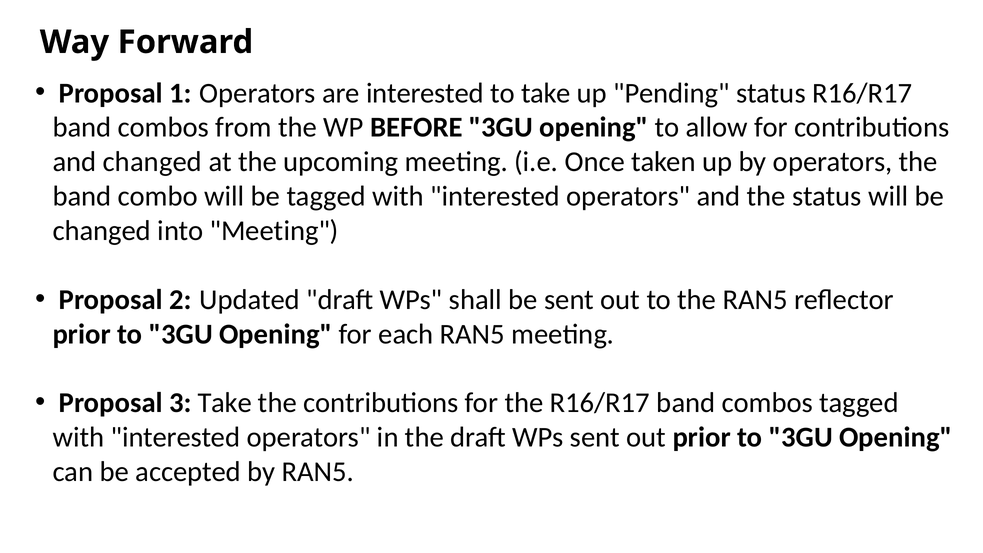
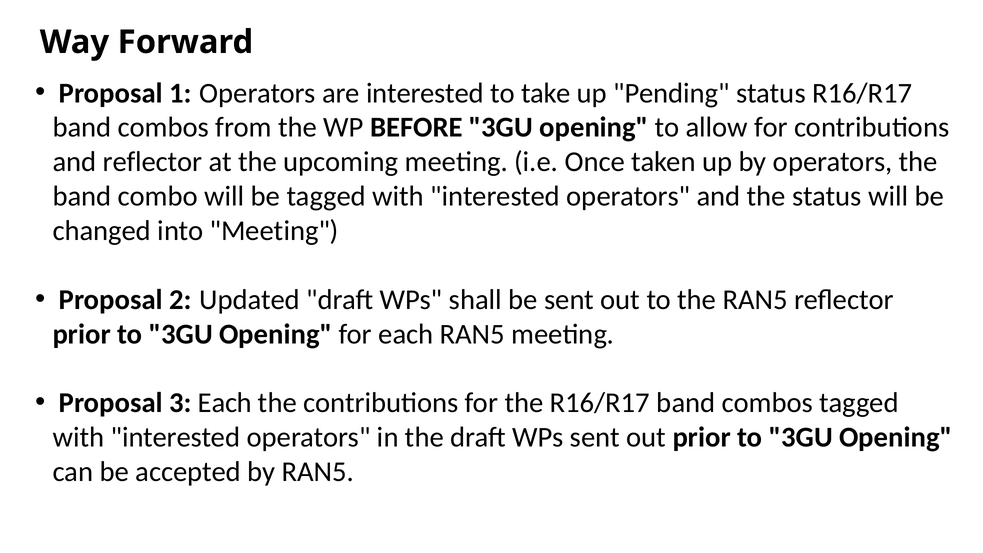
and changed: changed -> reflector
3 Take: Take -> Each
